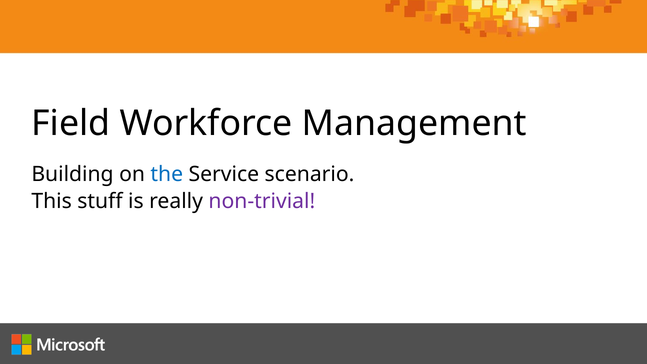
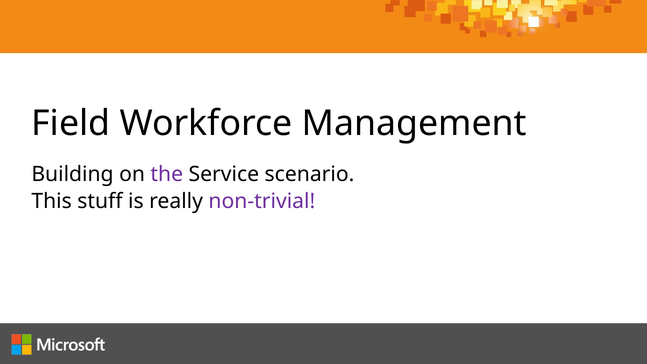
the colour: blue -> purple
